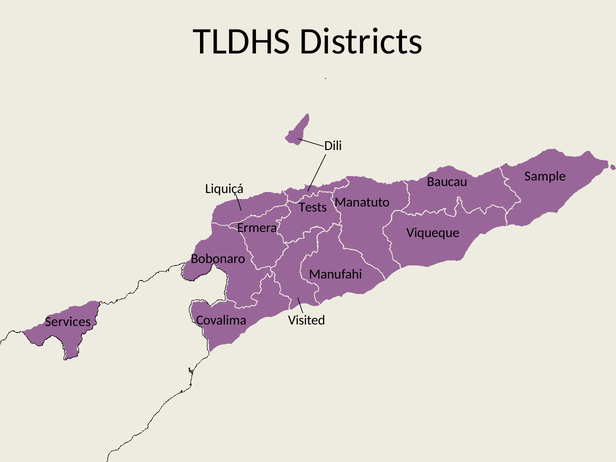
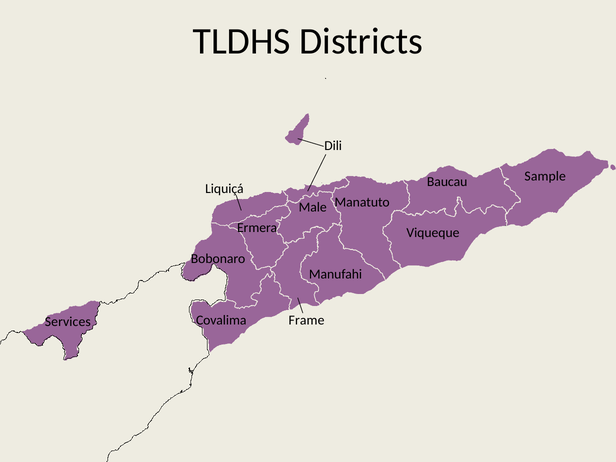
Tests: Tests -> Male
Visited: Visited -> Frame
